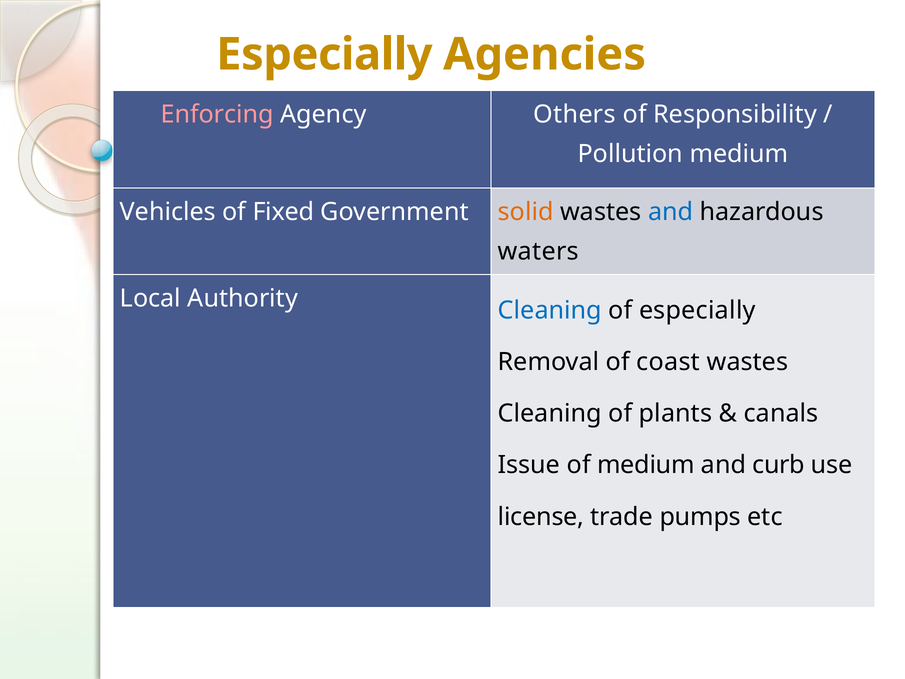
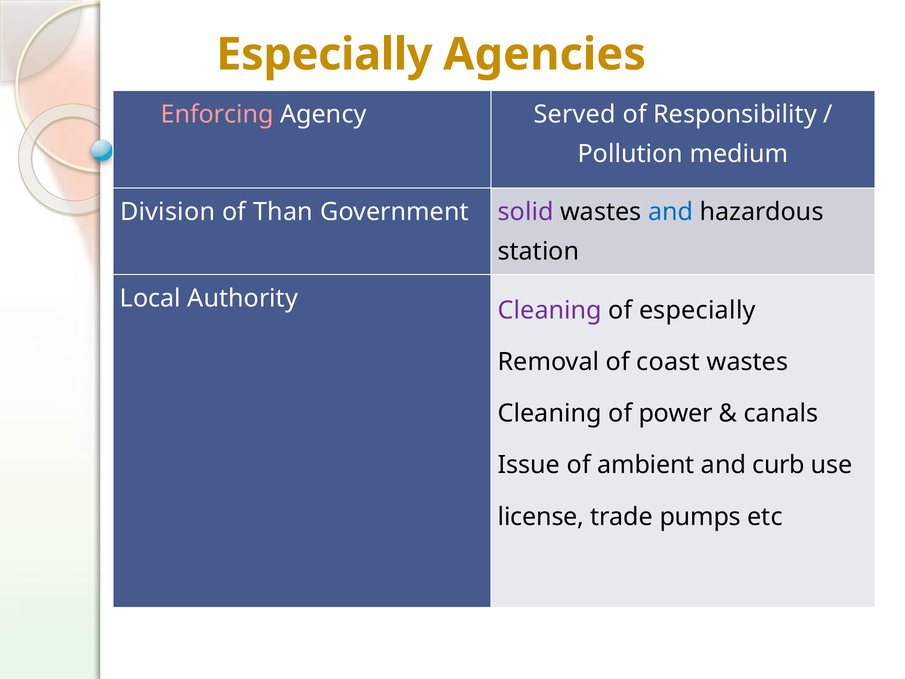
Others: Others -> Served
Vehicles: Vehicles -> Division
Fixed: Fixed -> Than
solid colour: orange -> purple
waters: waters -> station
Cleaning at (550, 310) colour: blue -> purple
plants: plants -> power
of medium: medium -> ambient
